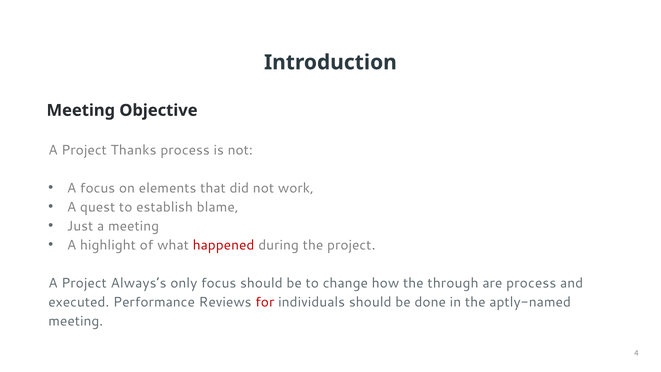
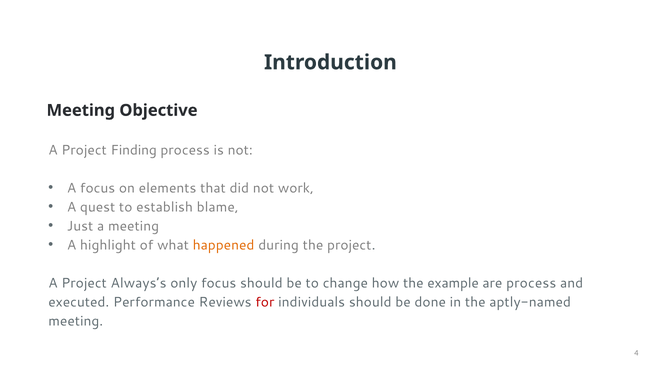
Thanks: Thanks -> Finding
happened colour: red -> orange
through: through -> example
